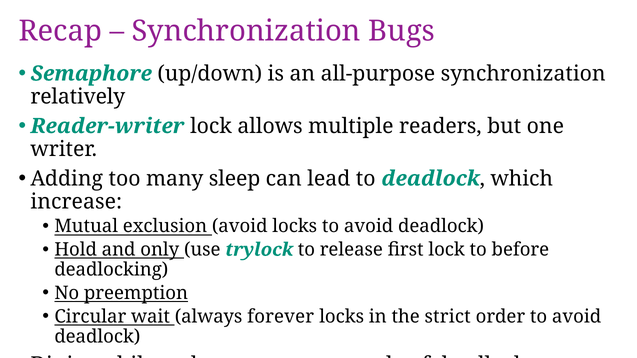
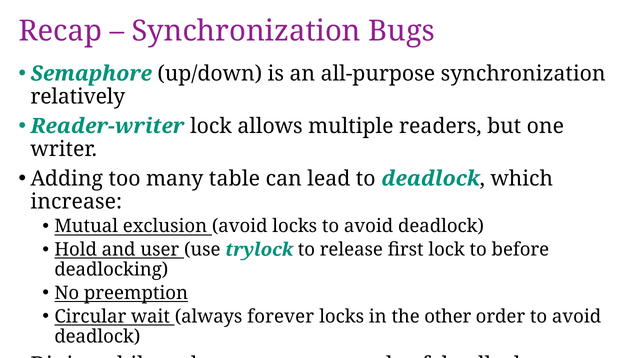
sleep: sleep -> table
only: only -> user
strict: strict -> other
